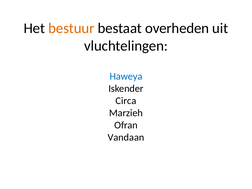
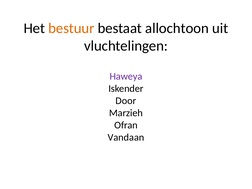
overheden: overheden -> allochtoon
Haweya colour: blue -> purple
Circa: Circa -> Door
